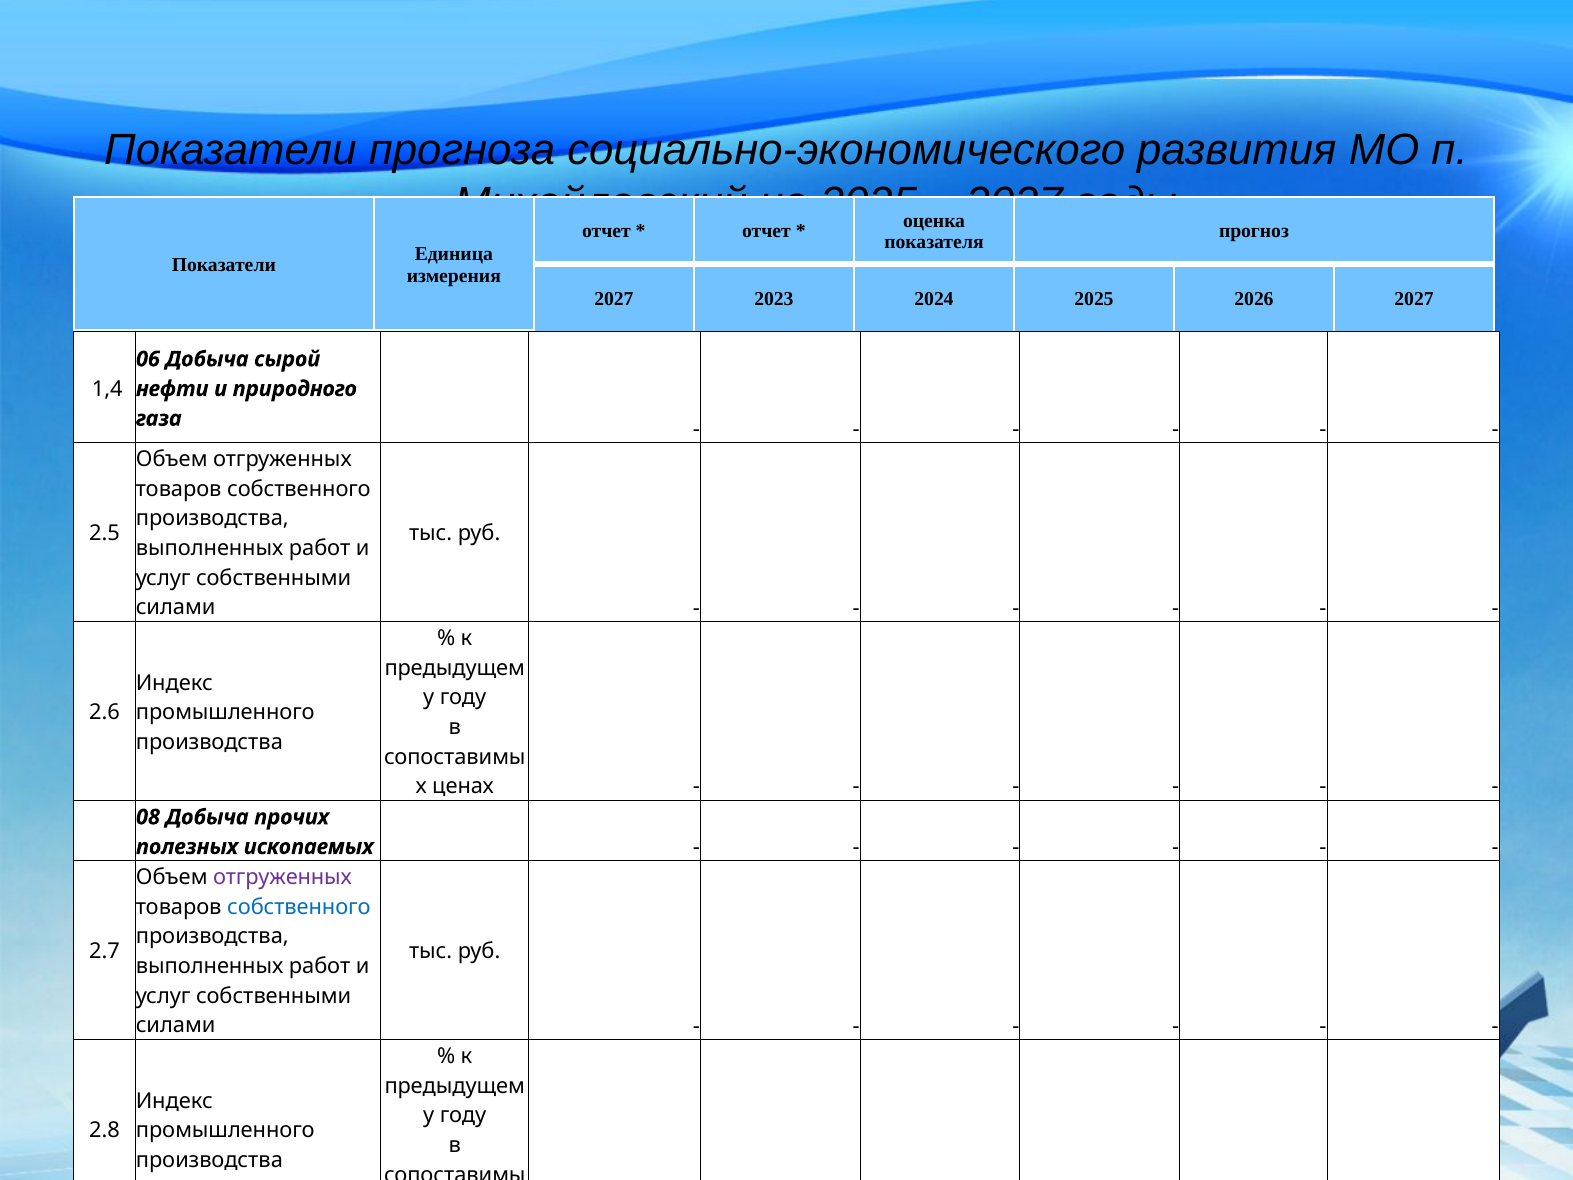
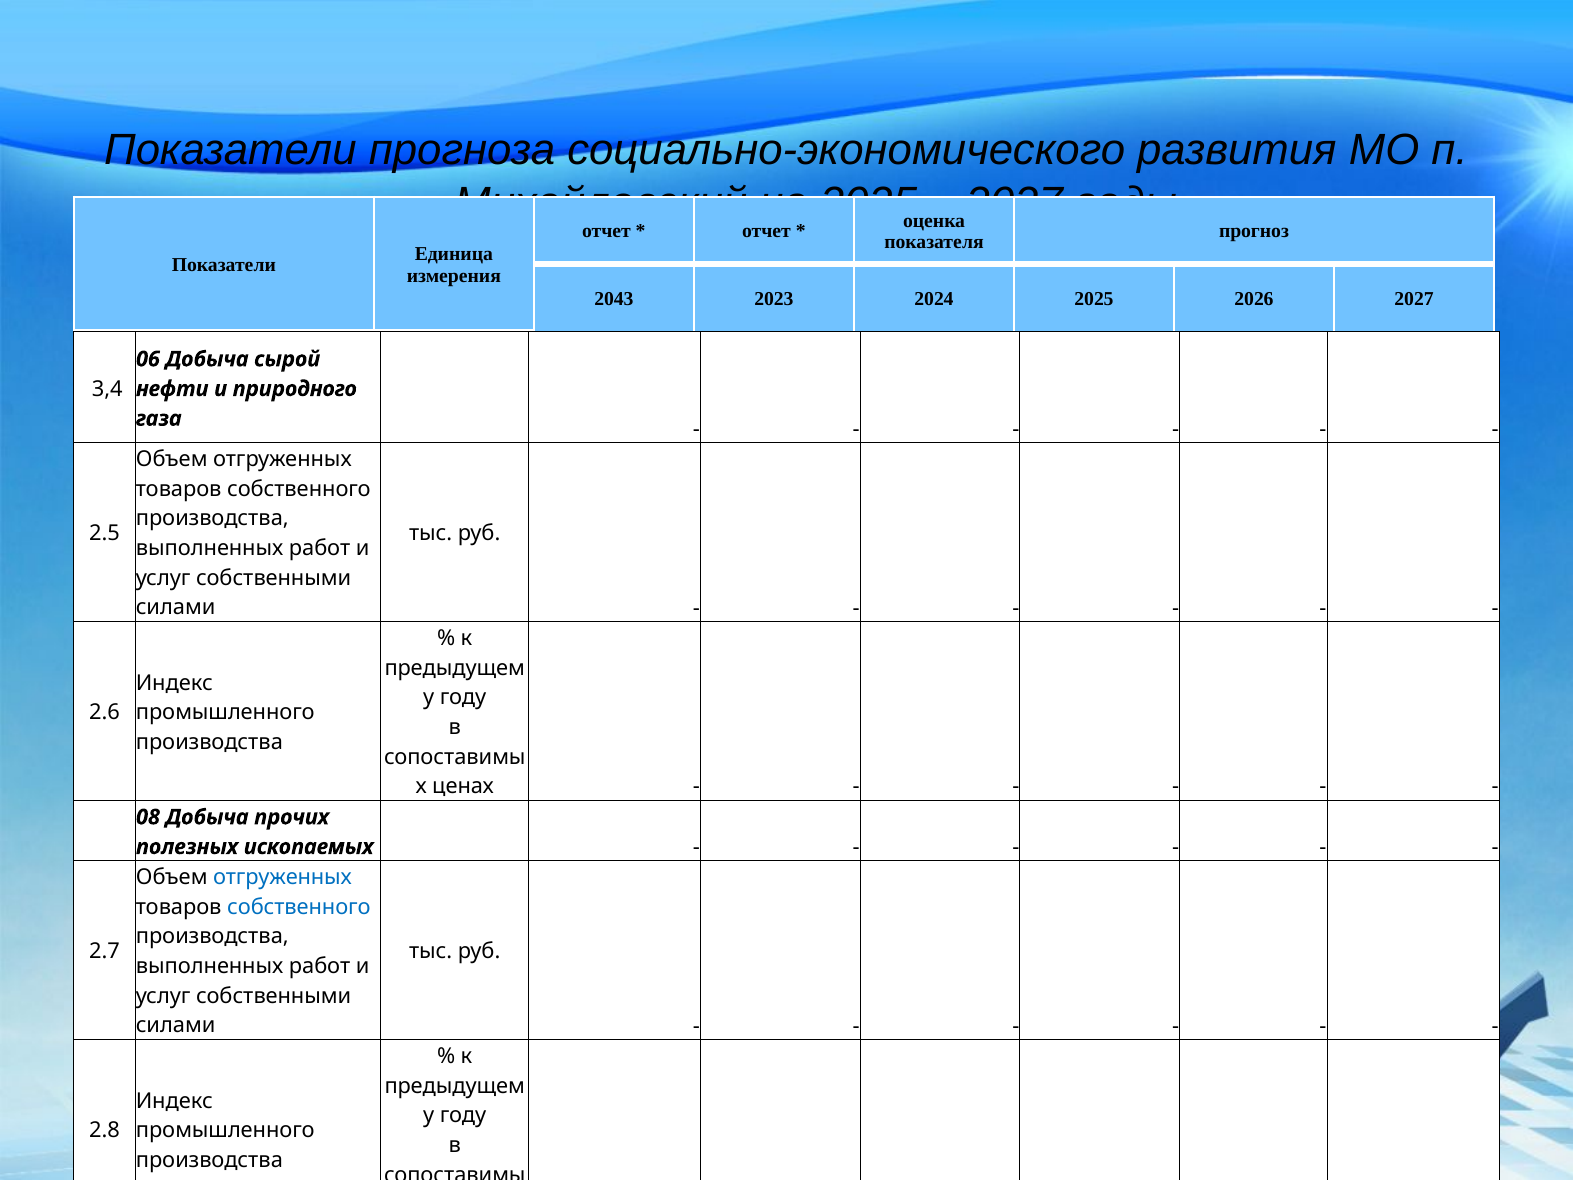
2027 at (614, 299): 2027 -> 2043
1,4: 1,4 -> 3,4
отгруженных at (282, 877) colour: purple -> blue
